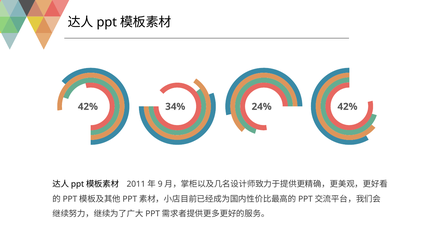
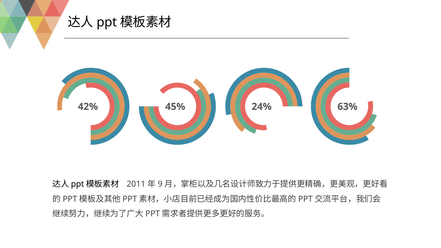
34%: 34% -> 45%
24% 42%: 42% -> 63%
